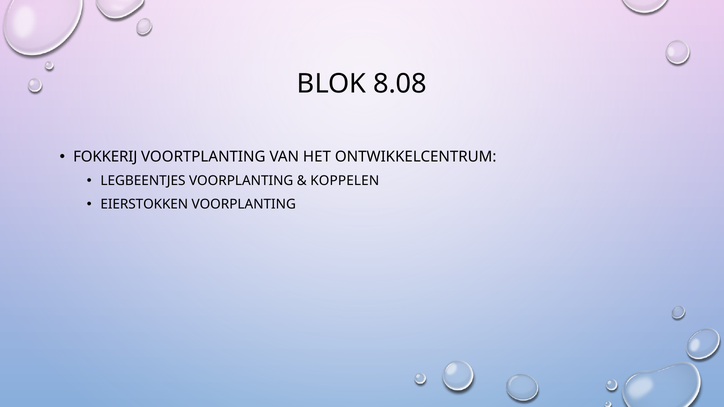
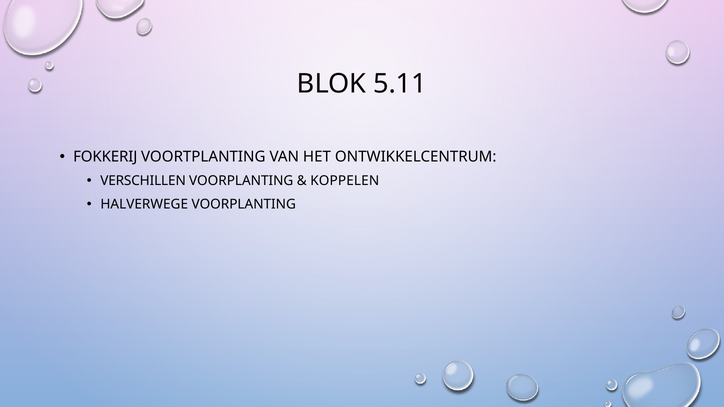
8.08: 8.08 -> 5.11
LEGBEENTJES: LEGBEENTJES -> VERSCHILLEN
EIERSTOKKEN: EIERSTOKKEN -> HALVERWEGE
